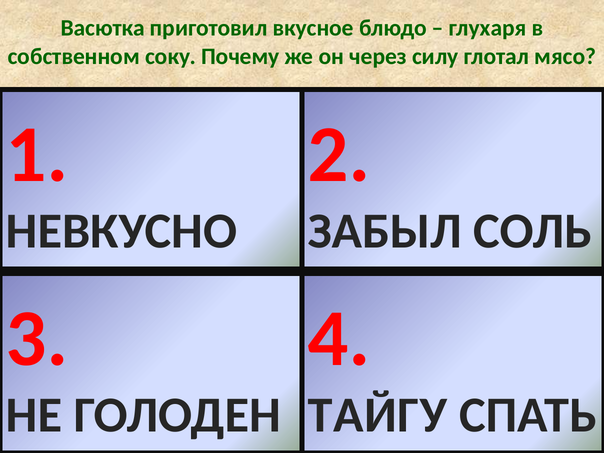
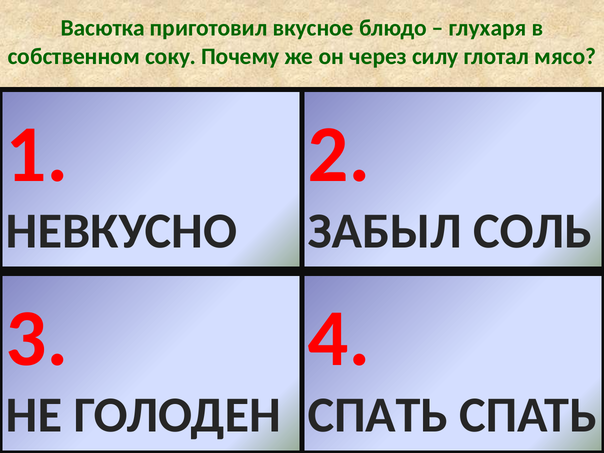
ТАЙГУ at (378, 415): ТАЙГУ -> СПАТЬ
